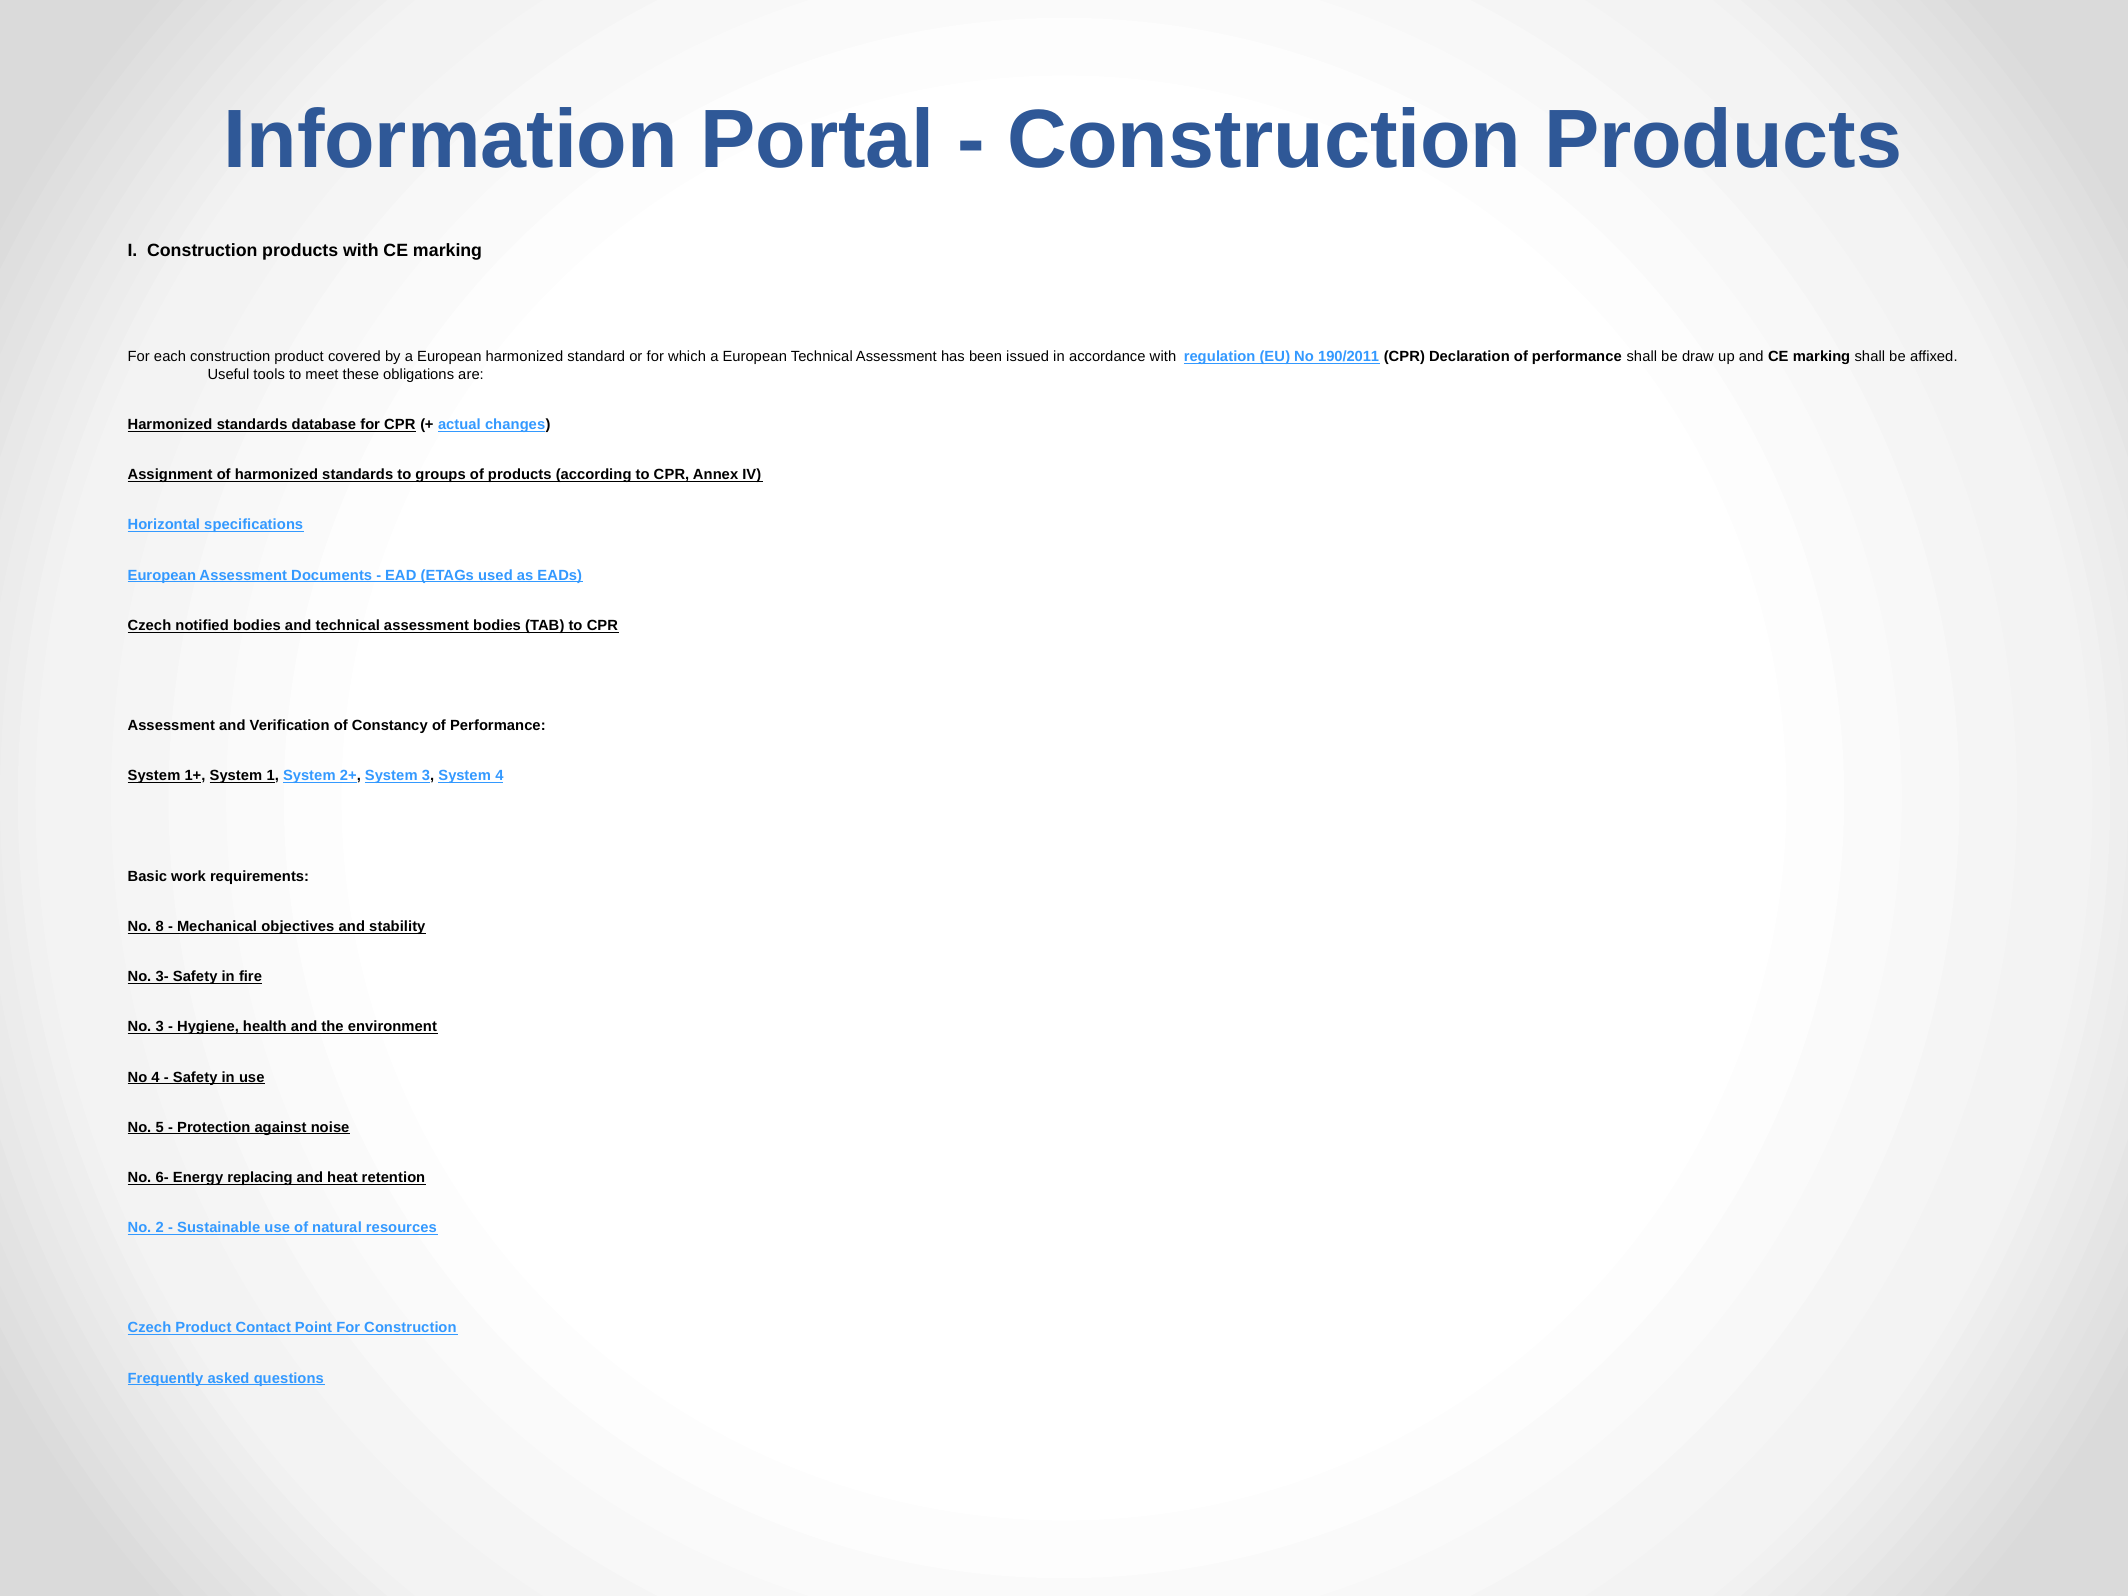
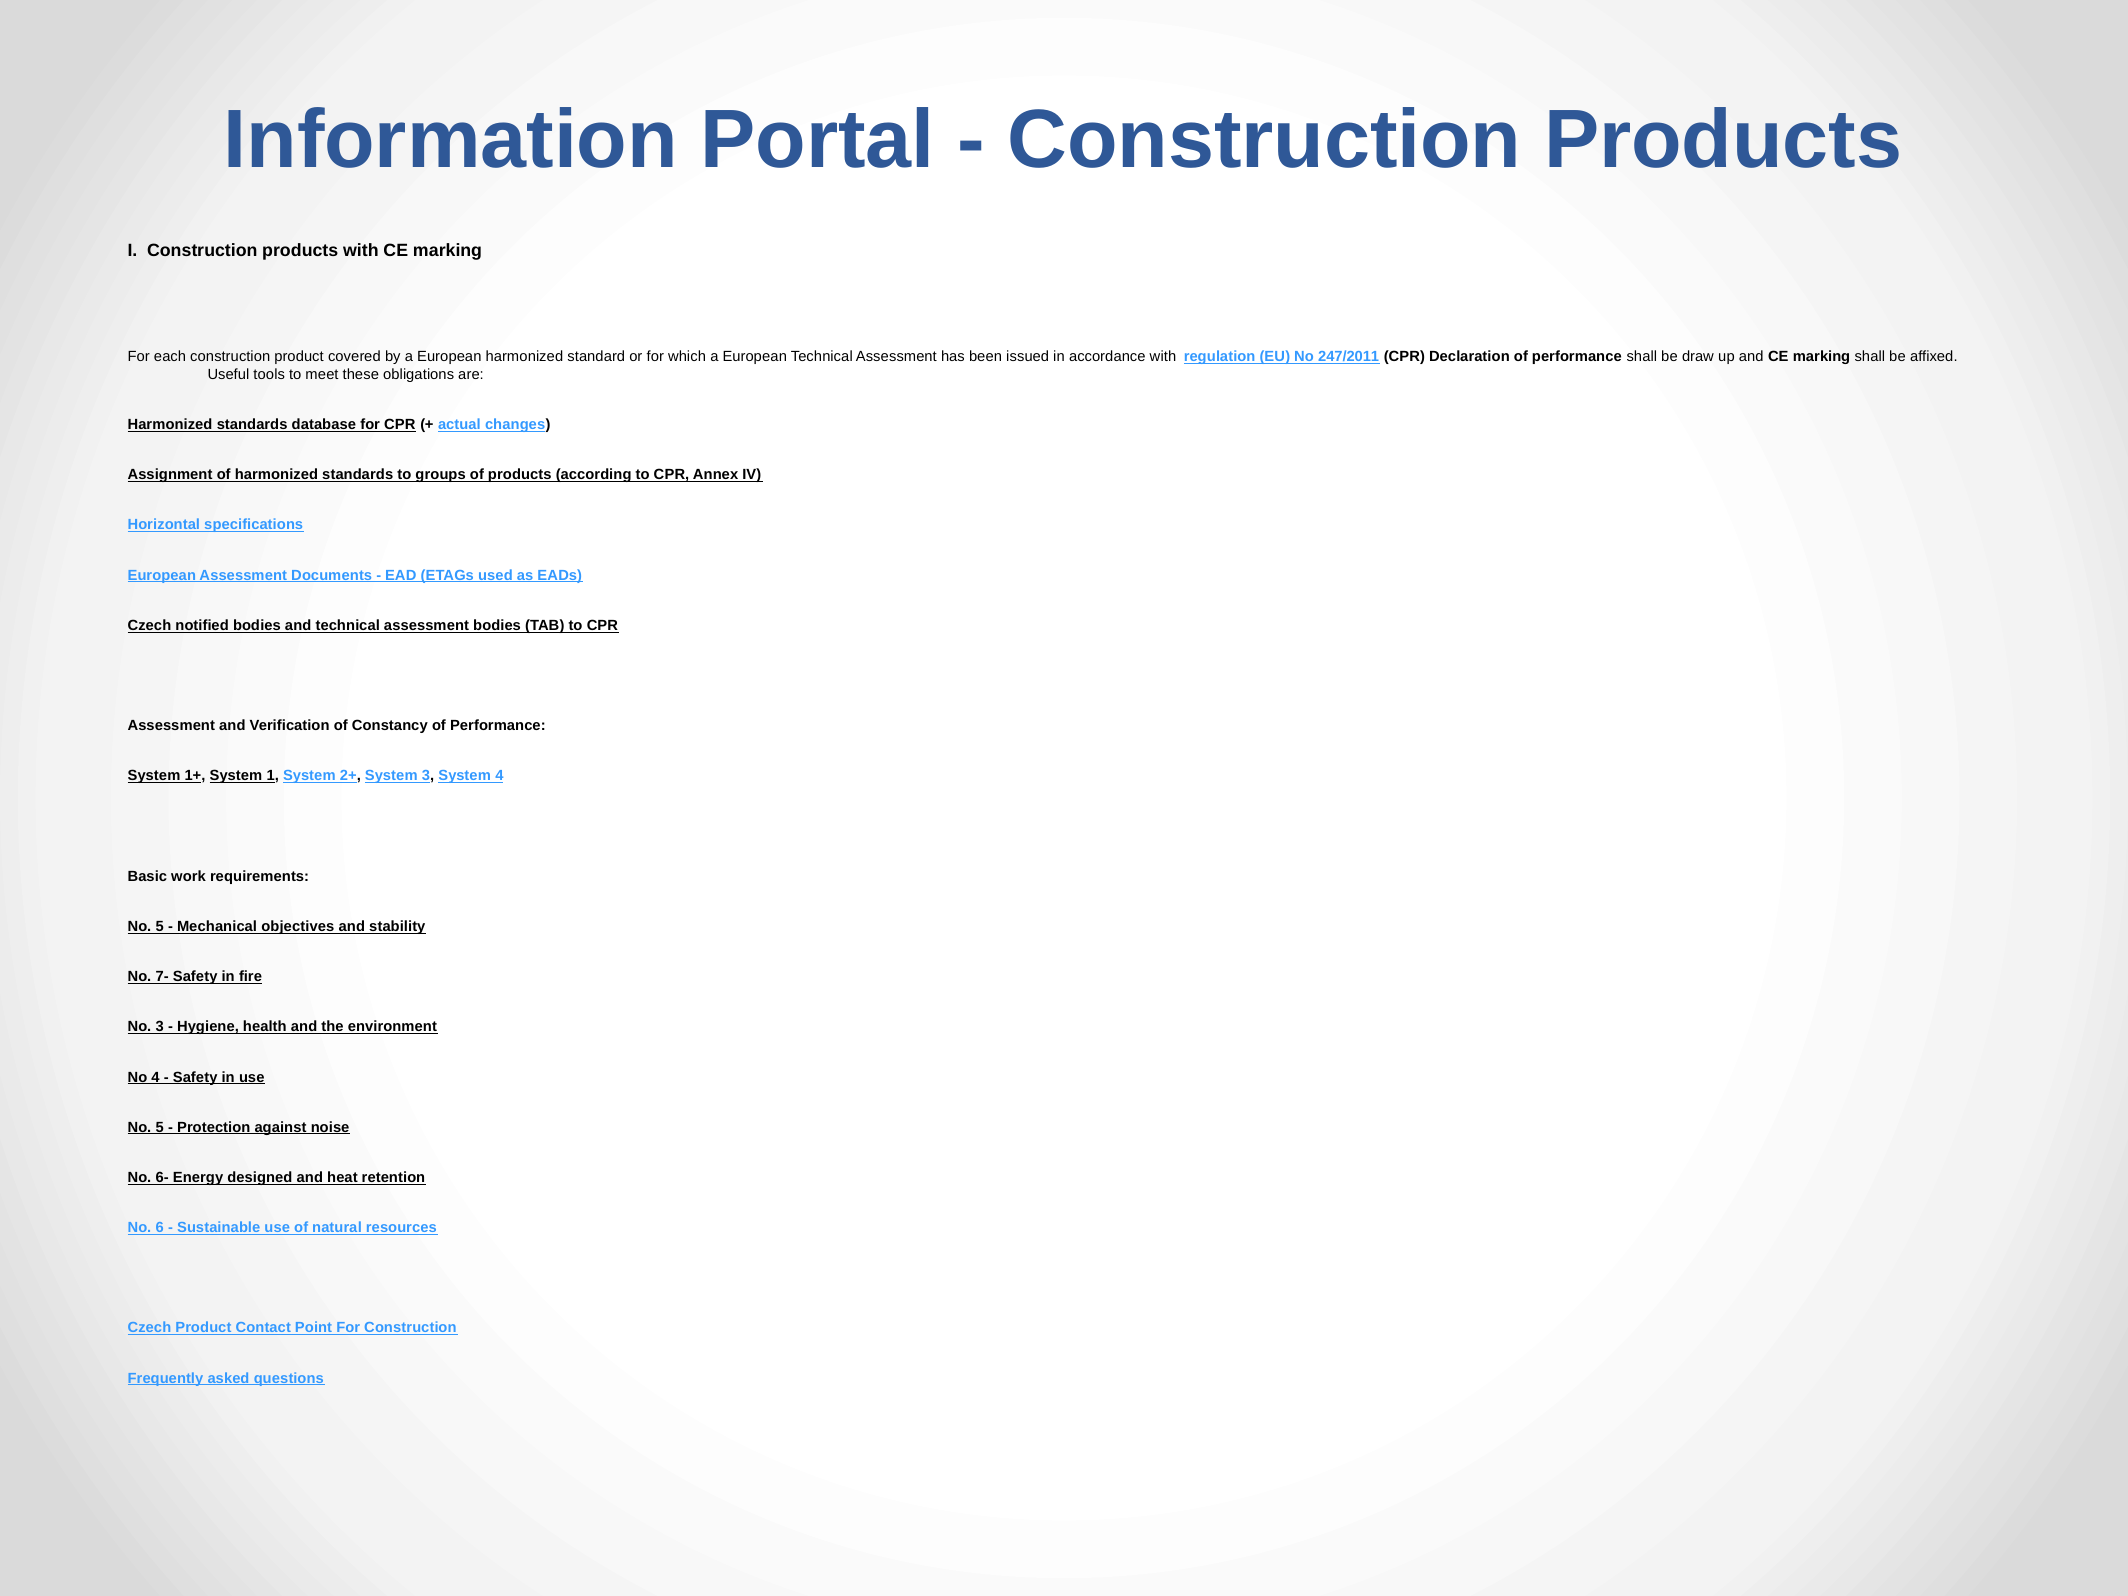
190/2011: 190/2011 -> 247/2011
8 at (160, 927): 8 -> 5
3-: 3- -> 7-
replacing: replacing -> designed
2: 2 -> 6
